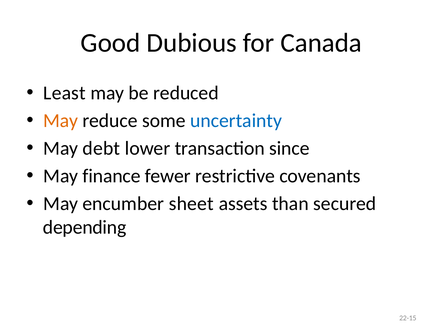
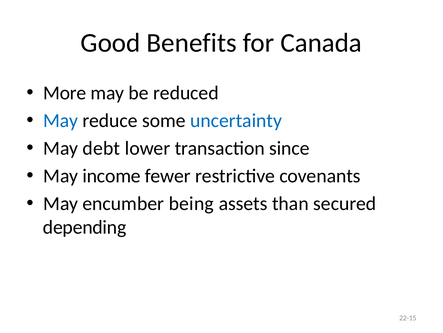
Dubious: Dubious -> Benefits
Least: Least -> More
May at (61, 121) colour: orange -> blue
finance: finance -> income
sheet: sheet -> being
